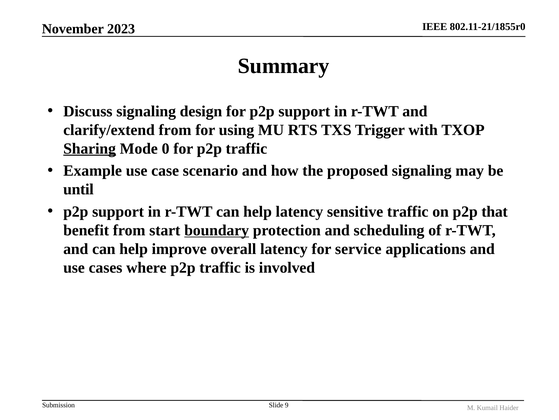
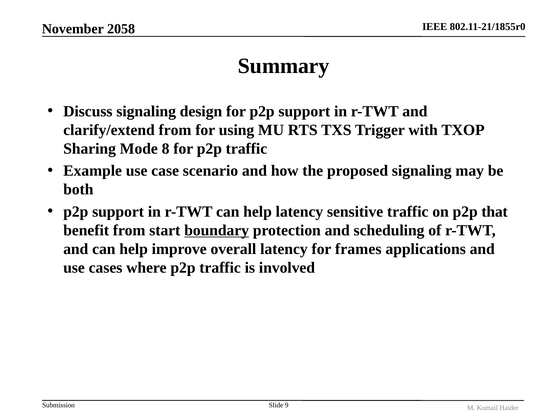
2023: 2023 -> 2058
Sharing underline: present -> none
0: 0 -> 8
until: until -> both
service: service -> frames
